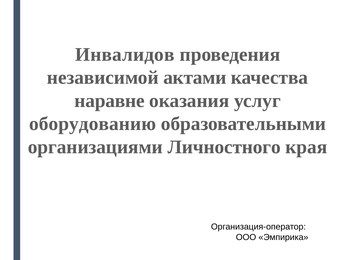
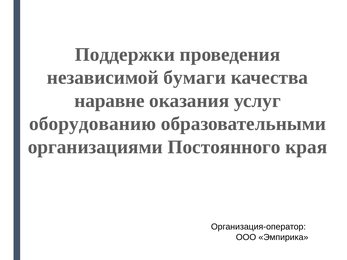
Инвалидов: Инвалидов -> Поддержки
актами: актами -> бумаги
Личностного: Личностного -> Постоянного
